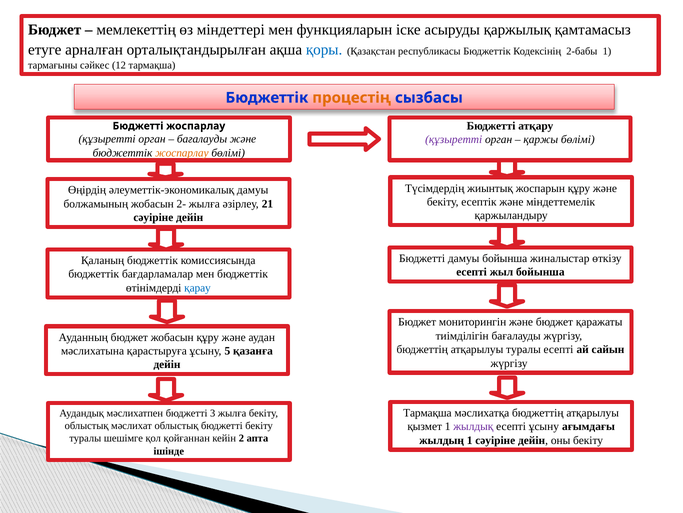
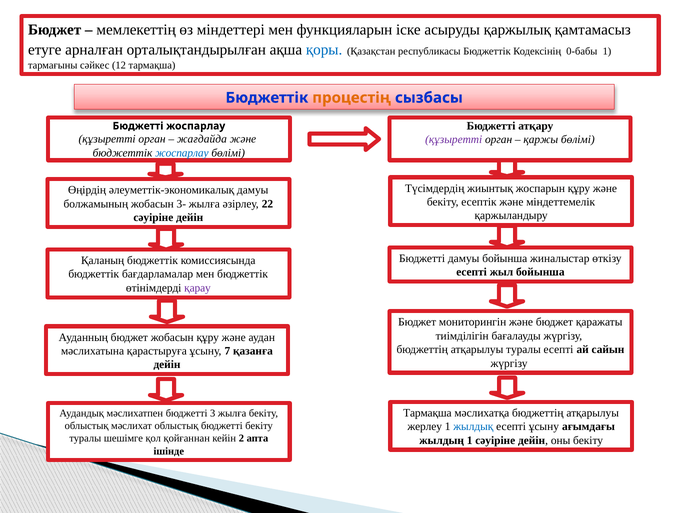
2-бабы: 2-бабы -> 0-бабы
бағалауды at (202, 139): бағалауды -> жағдайда
жоспарлау at (182, 153) colour: orange -> blue
2-: 2- -> 3-
21: 21 -> 22
қарау colour: blue -> purple
5: 5 -> 7
қызмет: қызмет -> жерлеу
жылдық colour: purple -> blue
